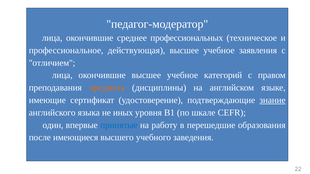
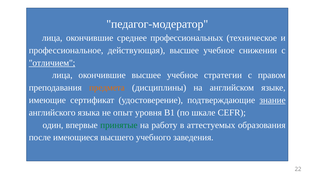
заявления: заявления -> снижении
отличием underline: none -> present
категорий: категорий -> стратегии
иных: иных -> опыт
принятые colour: blue -> green
перешедшие: перешедшие -> аттестуемых
